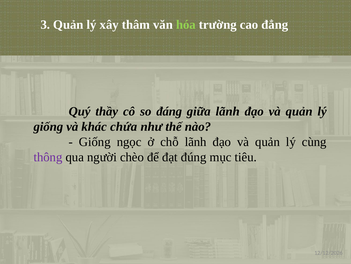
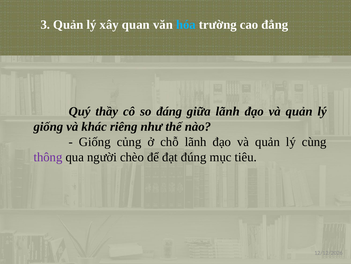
thâm: thâm -> quan
hóa colour: light green -> light blue
chứa: chứa -> riêng
ngọc: ngọc -> củng
